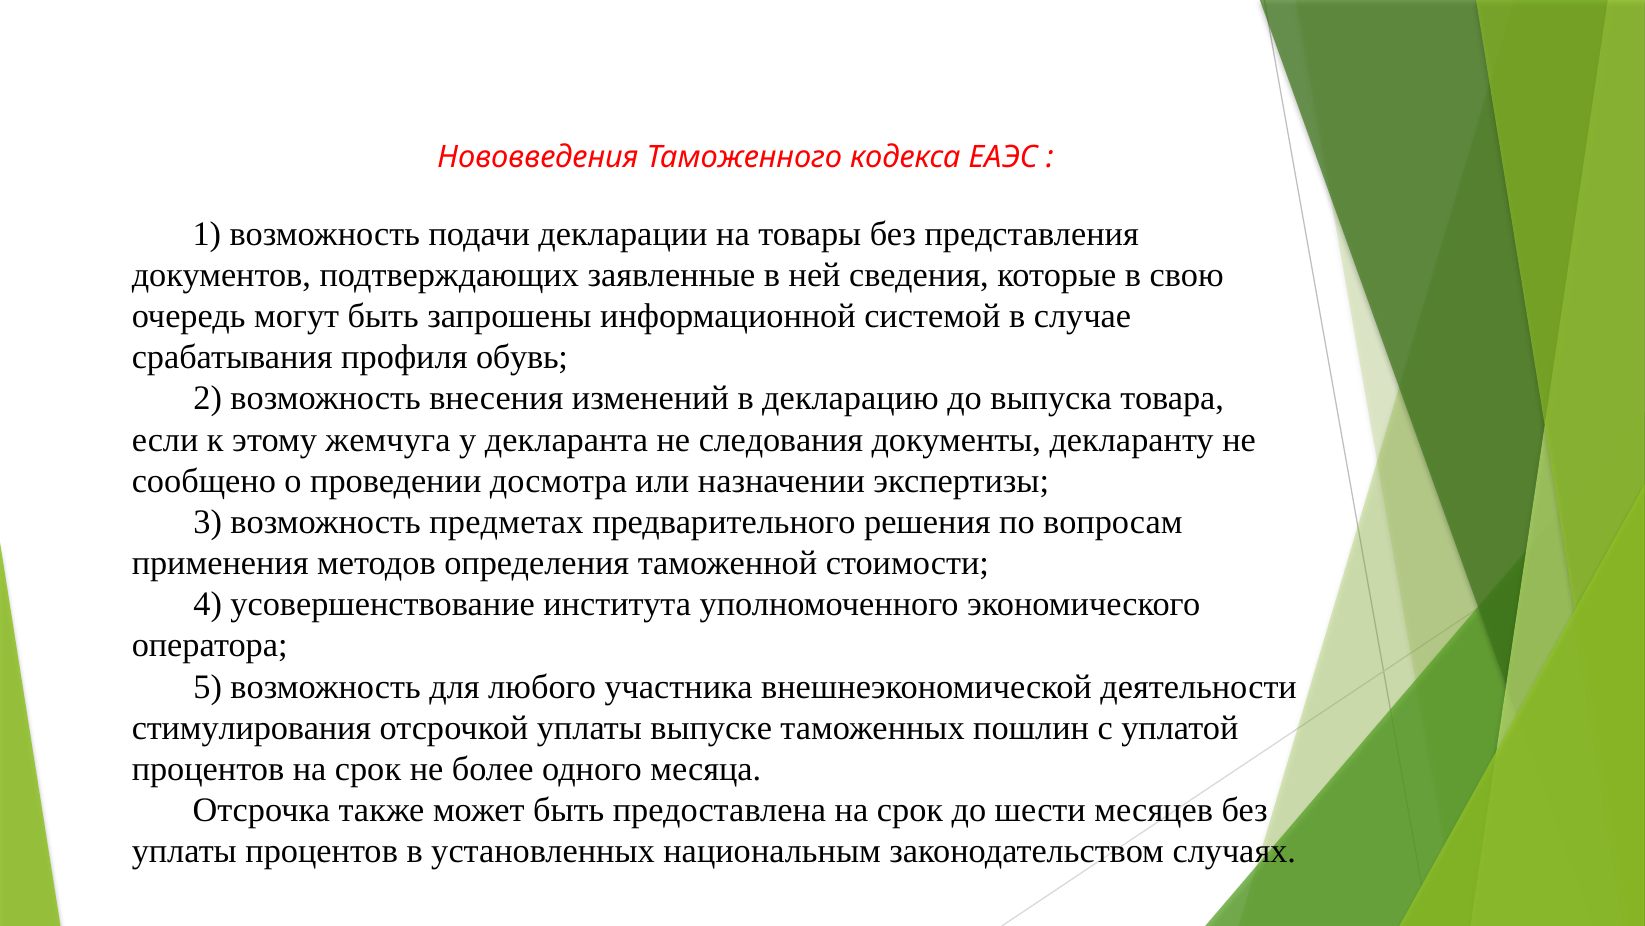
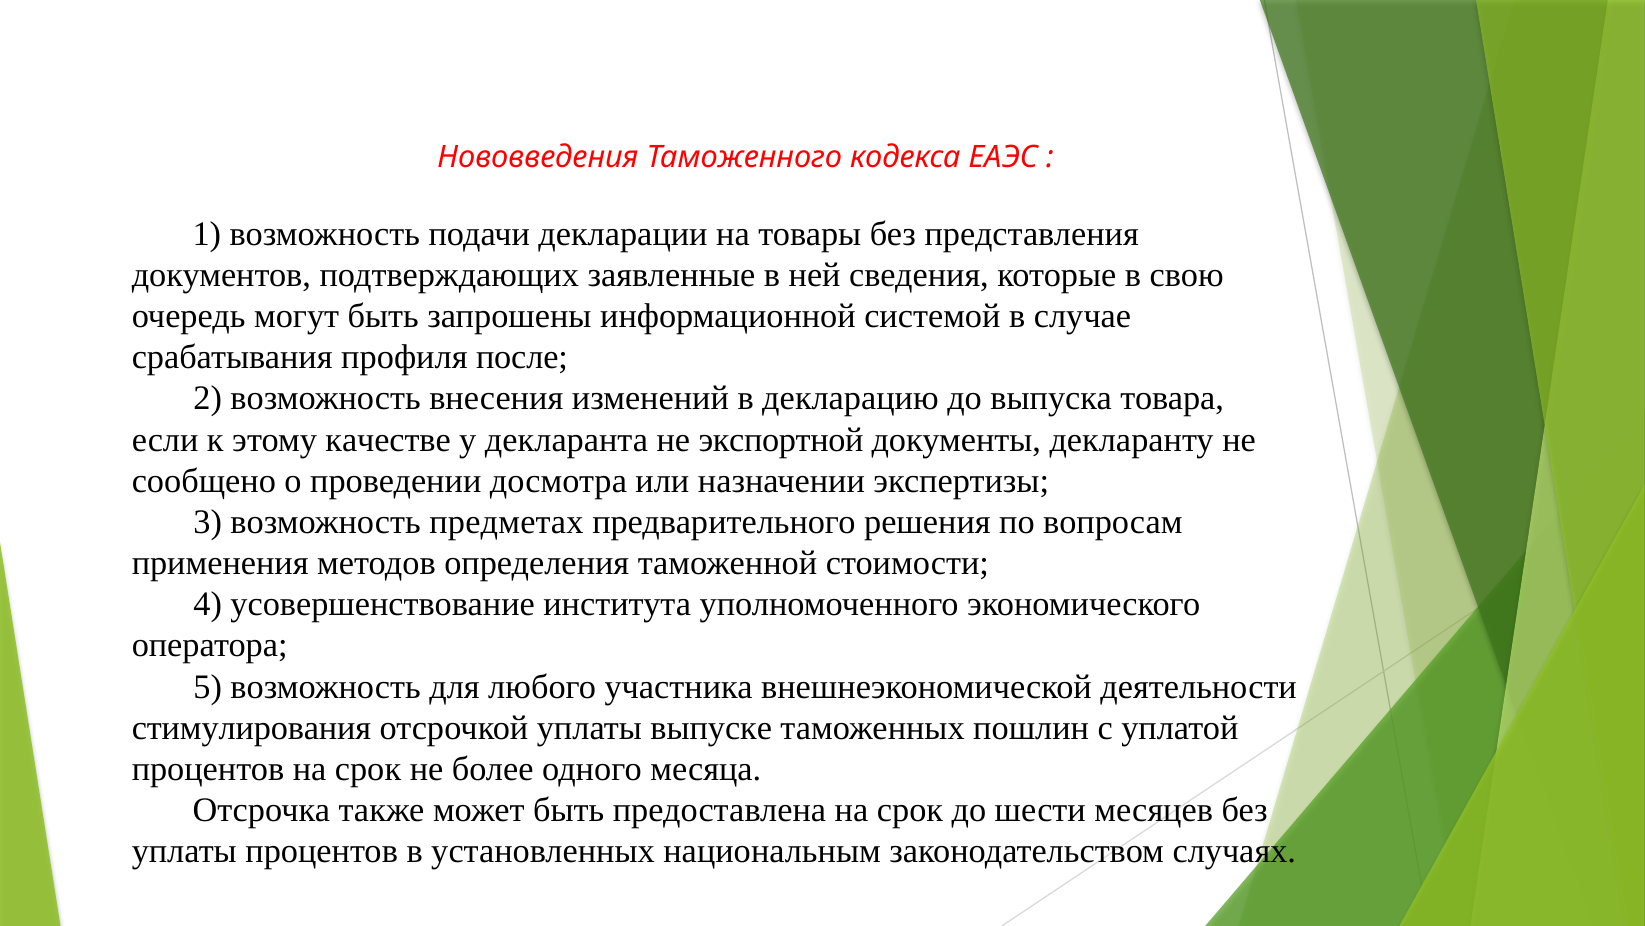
обувь: обувь -> после
жемчуга: жемчуга -> качестве
следования: следования -> экспортной
